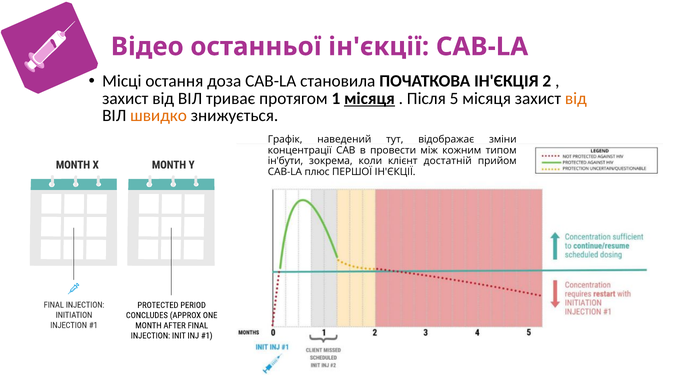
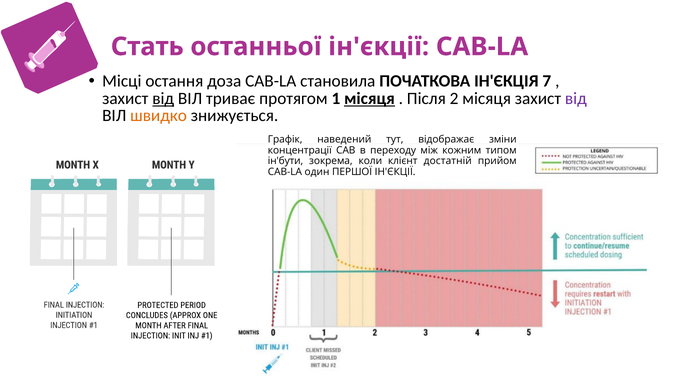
Відео: Відео -> Стать
2: 2 -> 7
від at (163, 98) underline: none -> present
5: 5 -> 2
від at (576, 98) colour: orange -> purple
провести: провести -> переходу
плюс: плюс -> один
